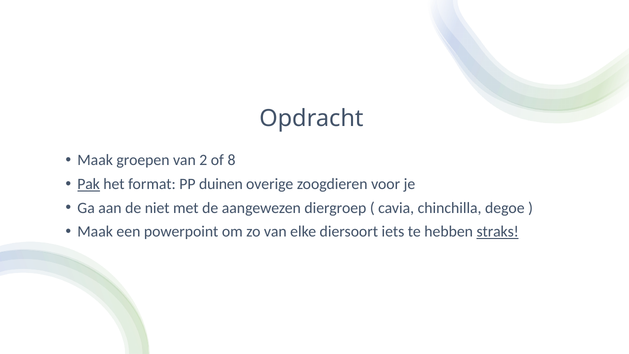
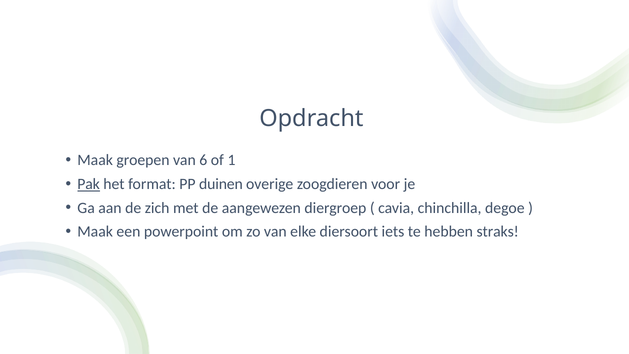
2: 2 -> 6
8: 8 -> 1
niet: niet -> zich
straks underline: present -> none
